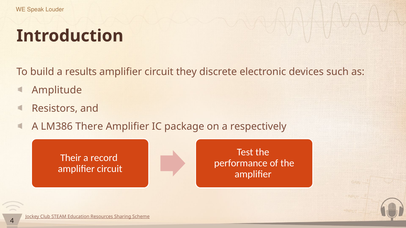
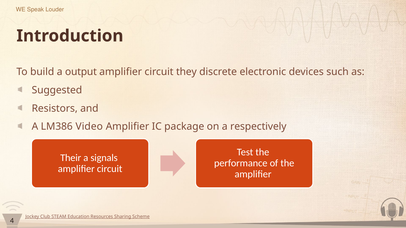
results: results -> output
Amplitude: Amplitude -> Suggested
There: There -> Video
record: record -> signals
